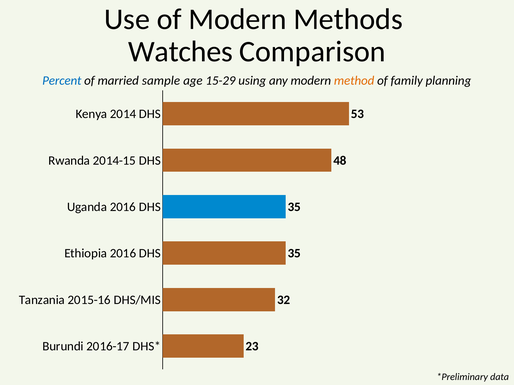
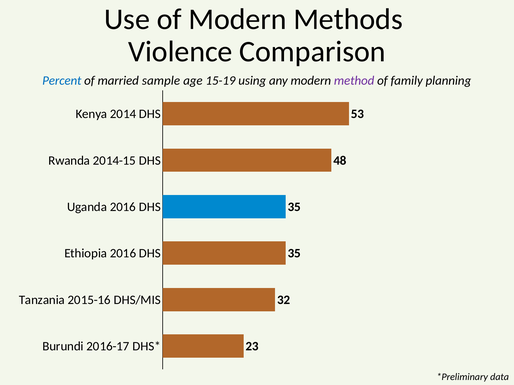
Watches: Watches -> Violence
15-29: 15-29 -> 15-19
method colour: orange -> purple
